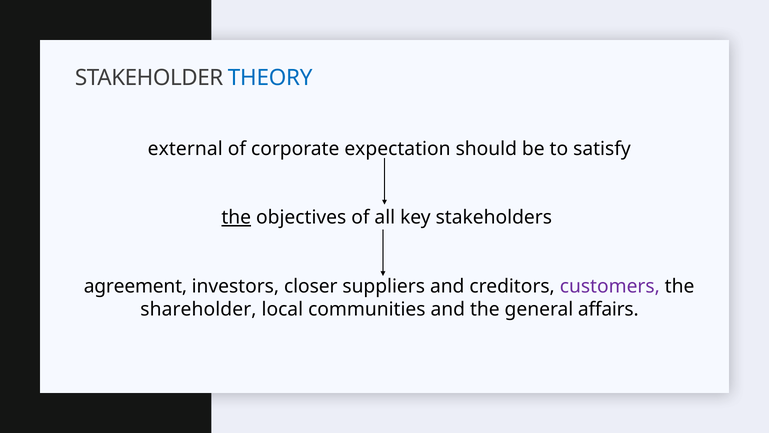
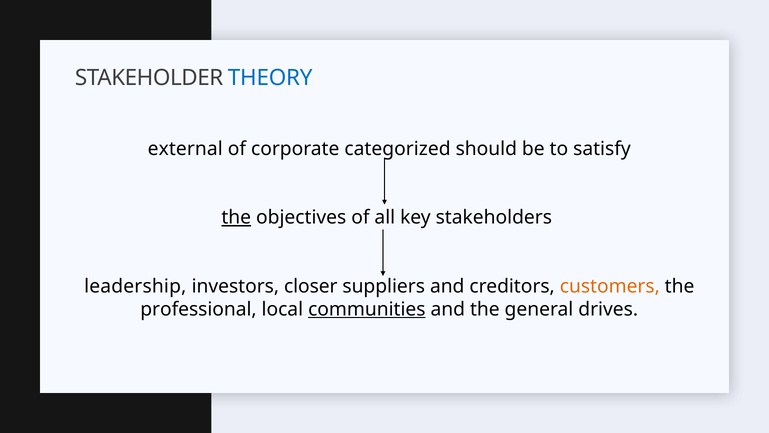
expectation: expectation -> categorized
agreement: agreement -> leadership
customers colour: purple -> orange
shareholder: shareholder -> professional
communities underline: none -> present
affairs: affairs -> drives
